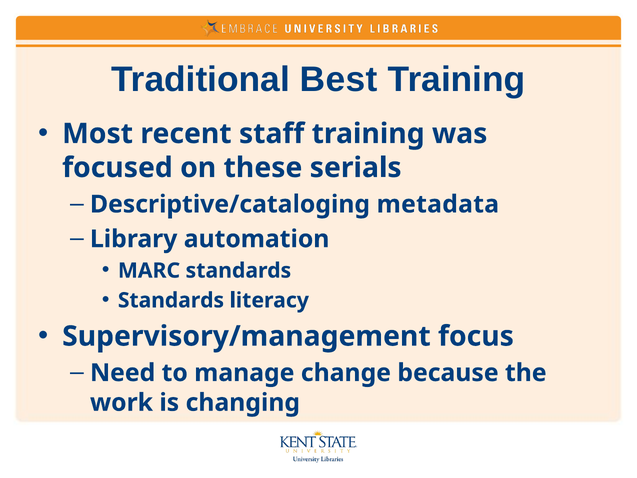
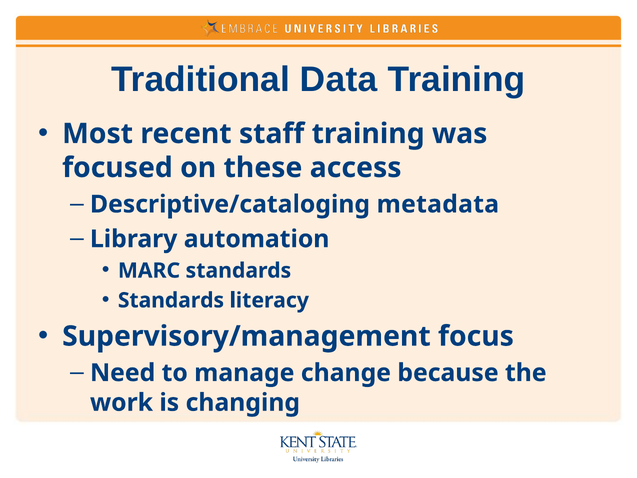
Best: Best -> Data
serials: serials -> access
